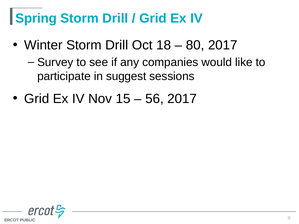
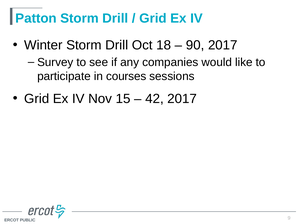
Spring: Spring -> Patton
80: 80 -> 90
suggest: suggest -> courses
56: 56 -> 42
